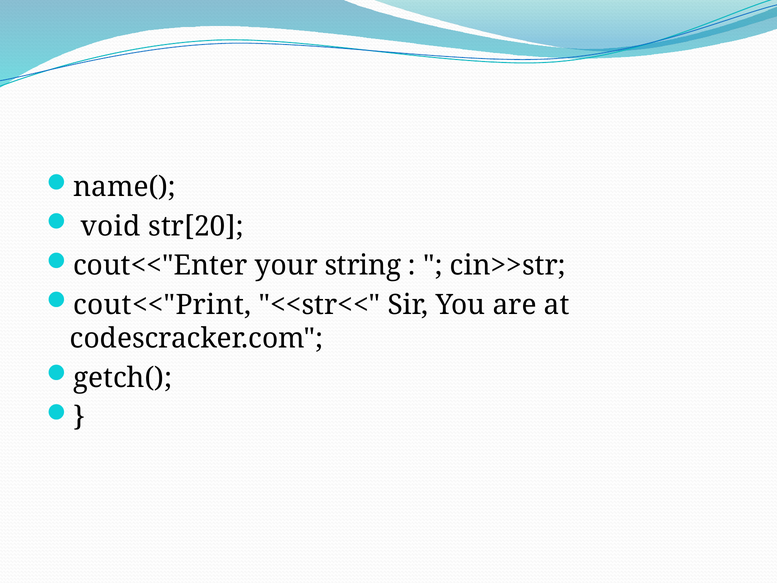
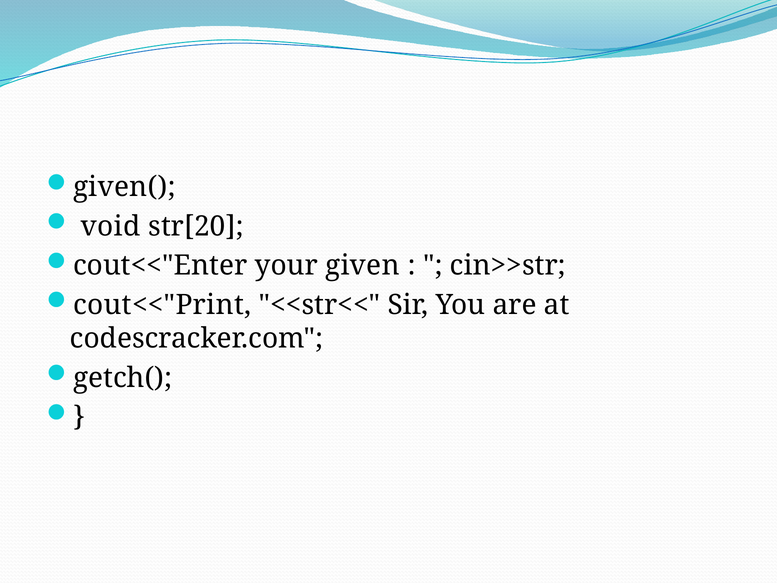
name(: name( -> given(
string: string -> given
